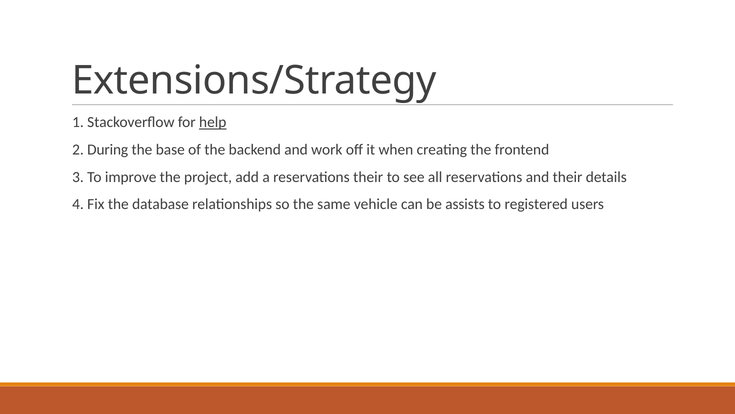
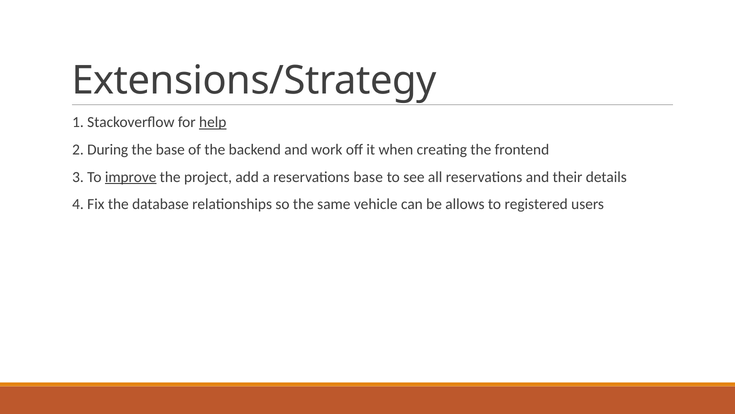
improve underline: none -> present
reservations their: their -> base
assists: assists -> allows
